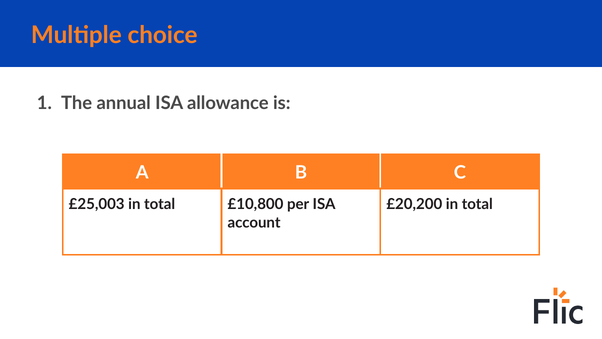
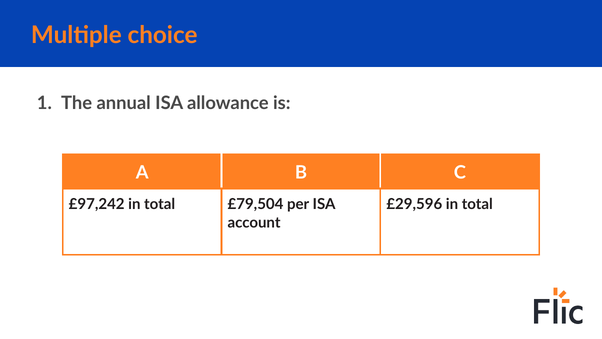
£25,003: £25,003 -> £97,242
£10,800: £10,800 -> £79,504
£20,200: £20,200 -> £29,596
